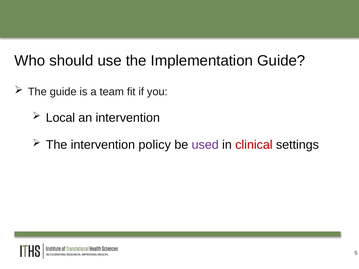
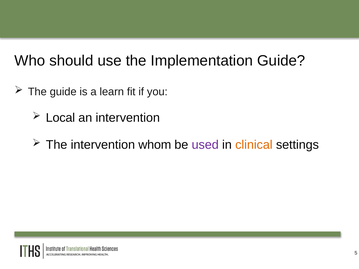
team: team -> learn
policy: policy -> whom
clinical colour: red -> orange
